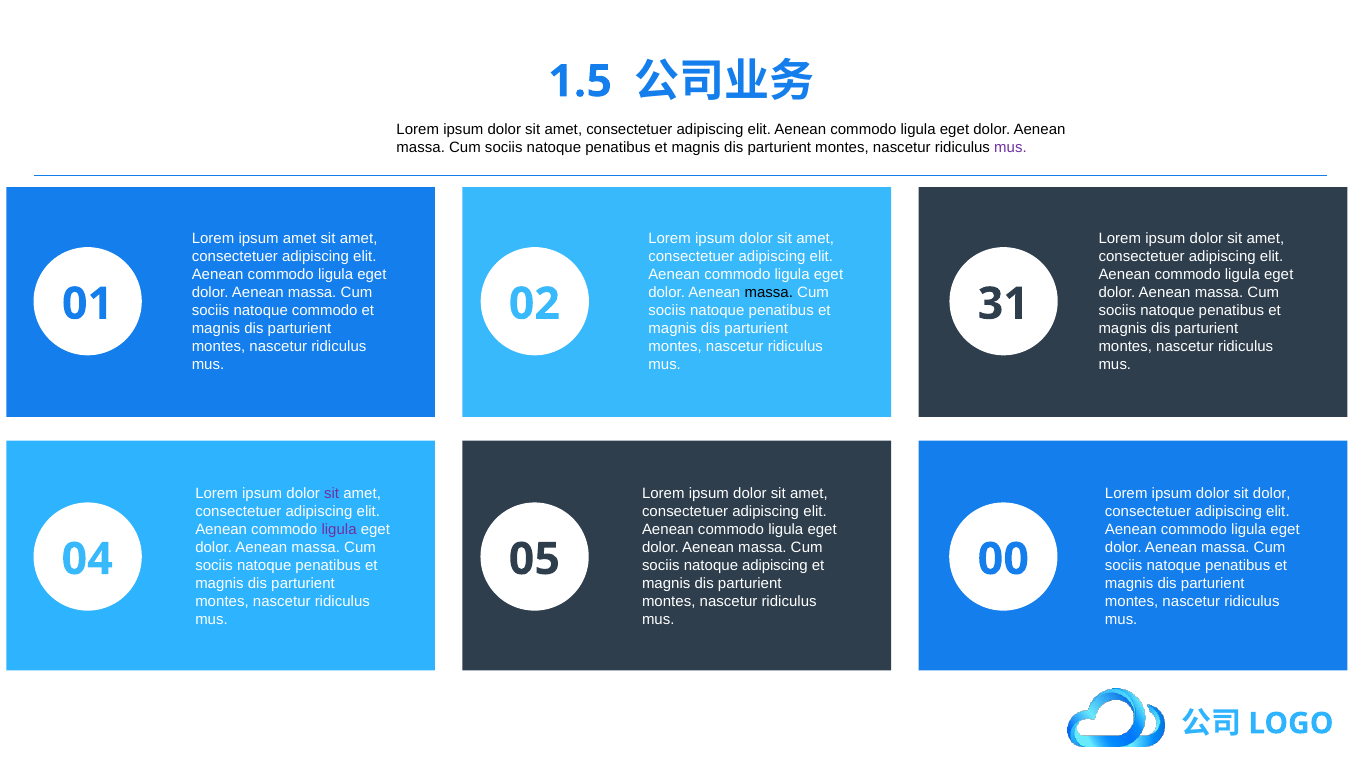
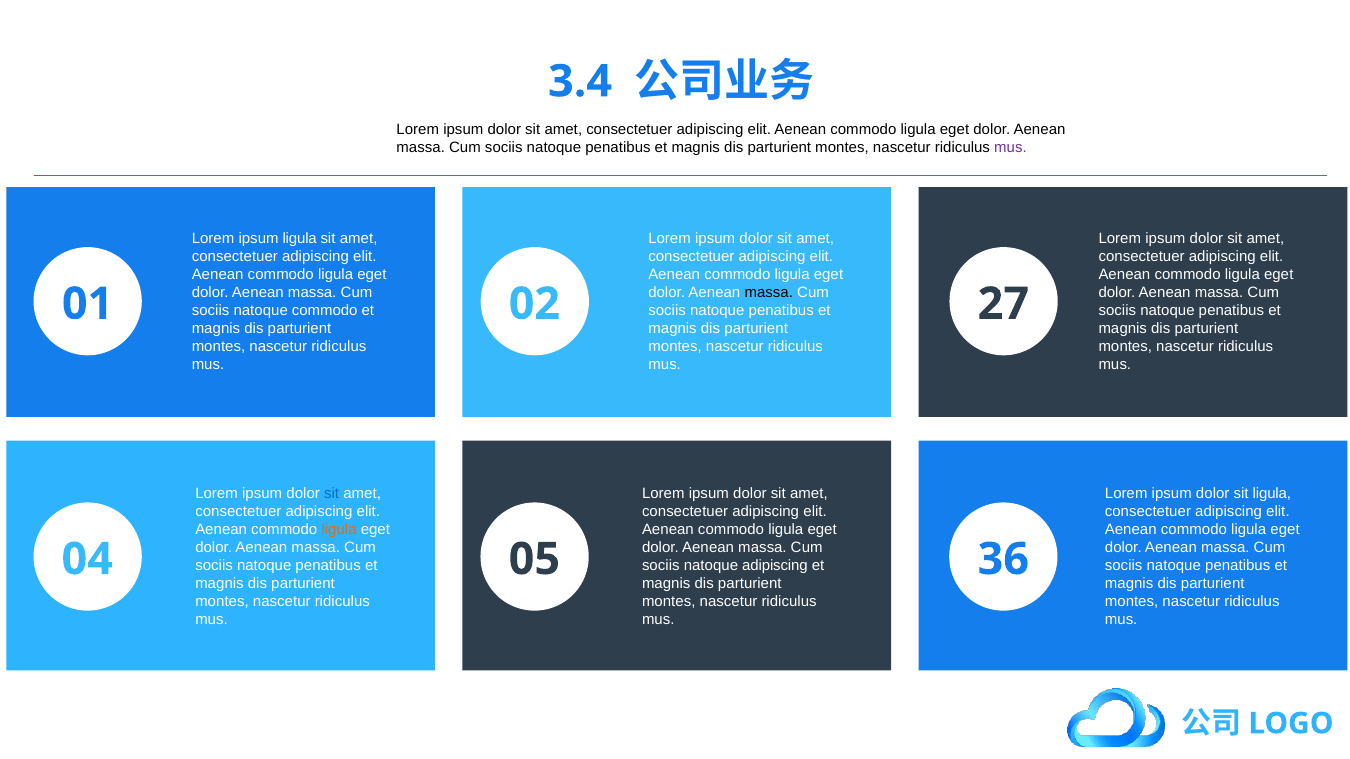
1.5: 1.5 -> 3.4
ipsum amet: amet -> ligula
31: 31 -> 27
sit at (332, 494) colour: purple -> blue
sit dolor: dolor -> ligula
ligula at (339, 530) colour: purple -> orange
00: 00 -> 36
